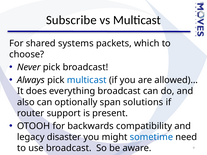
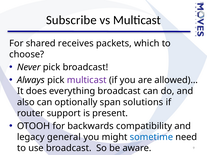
systems: systems -> receives
multicast at (87, 80) colour: blue -> purple
disaster: disaster -> general
